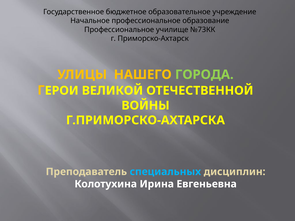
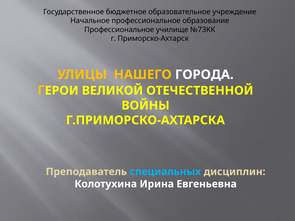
ГОРОДА colour: light green -> white
